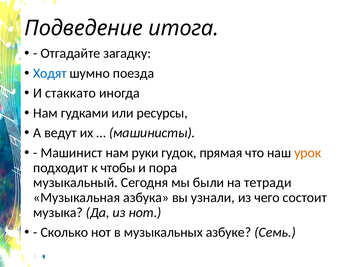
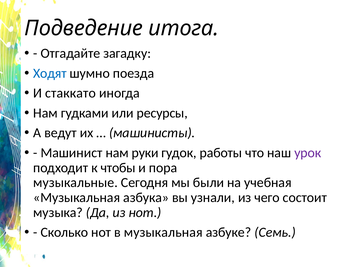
прямая: прямая -> работы
урок colour: orange -> purple
музыкальный: музыкальный -> музыкальные
тетради: тетради -> учебная
в музыкальных: музыкальных -> музыкальная
